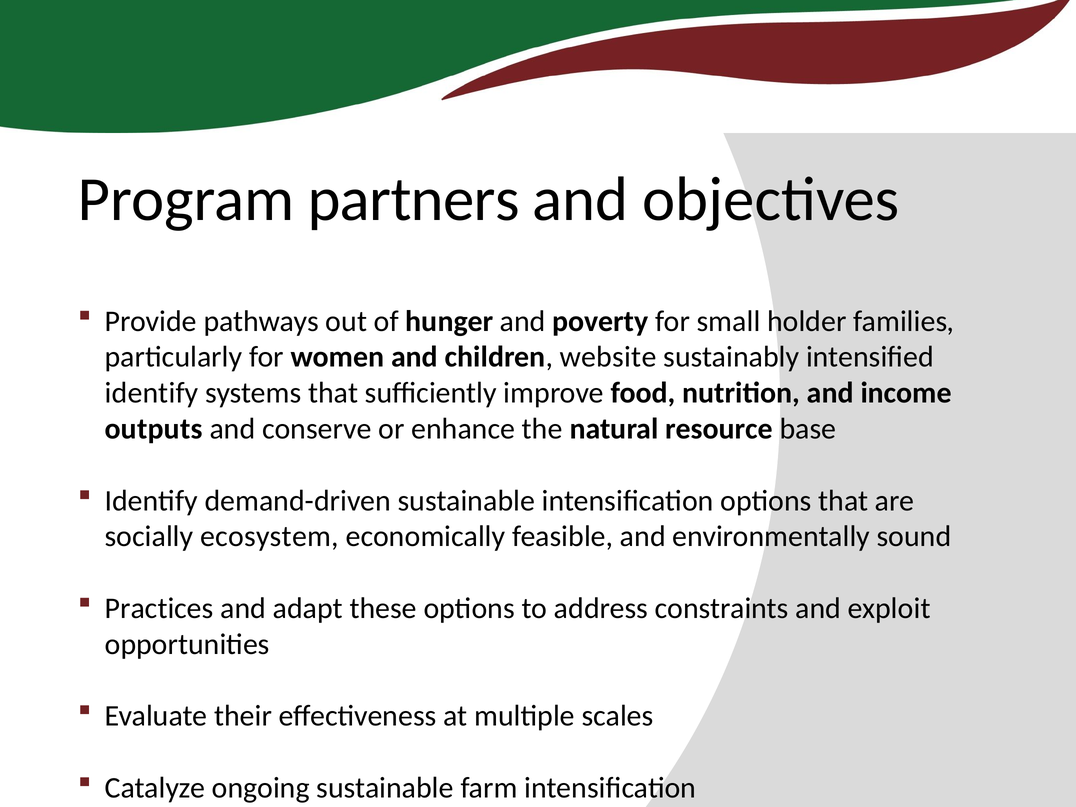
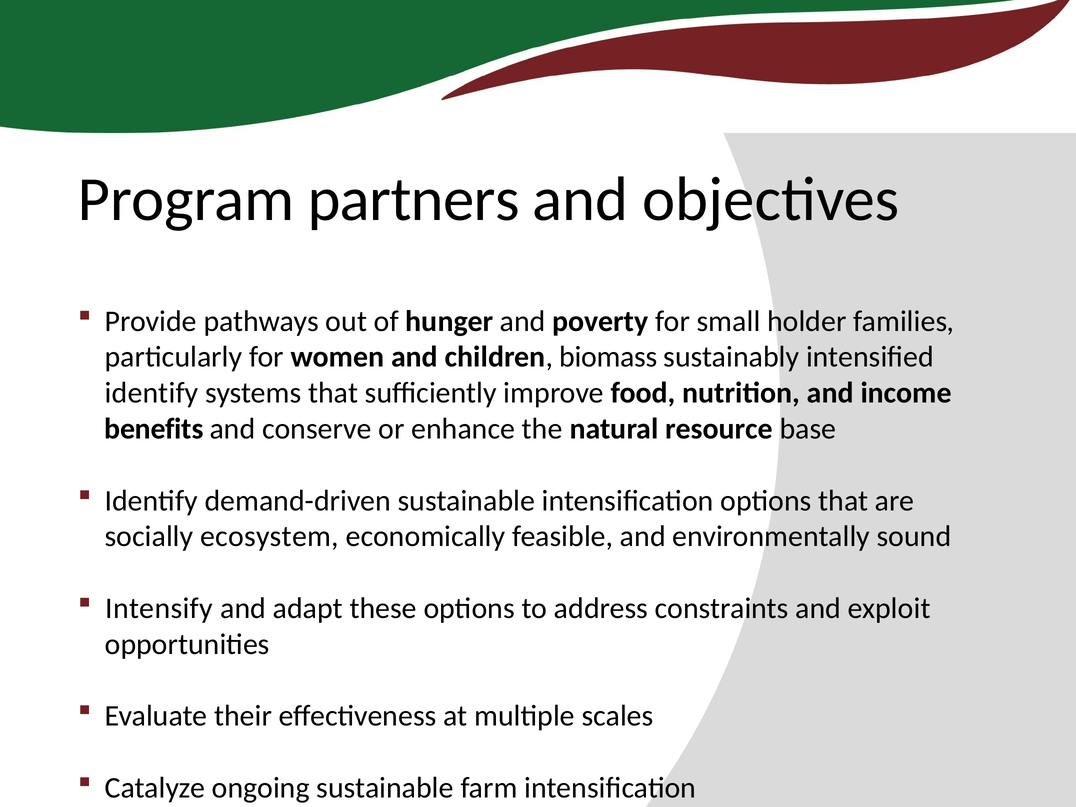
website: website -> biomass
outputs: outputs -> benefits
Practices: Practices -> Intensify
